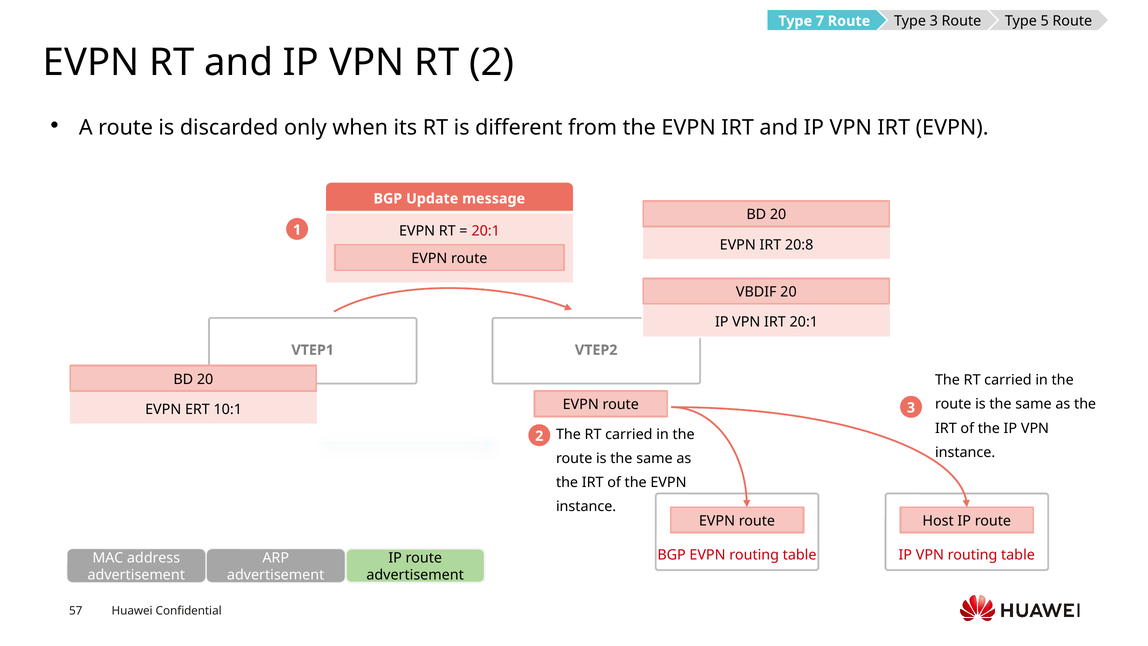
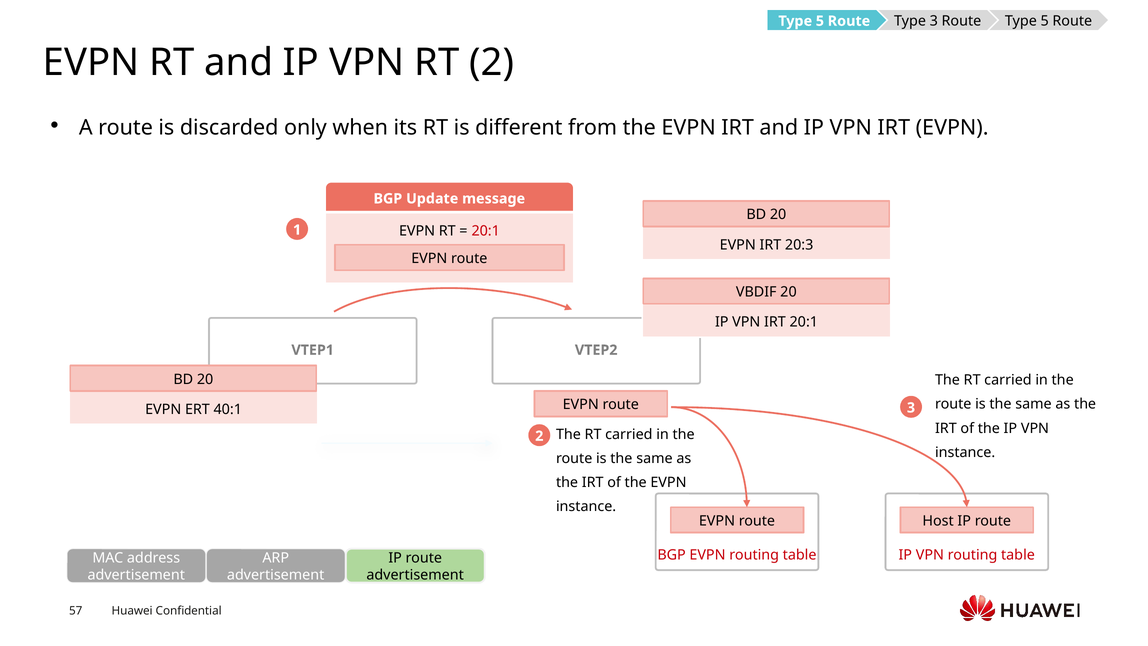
7 at (820, 21): 7 -> 5
20:8: 20:8 -> 20:3
10:1: 10:1 -> 40:1
